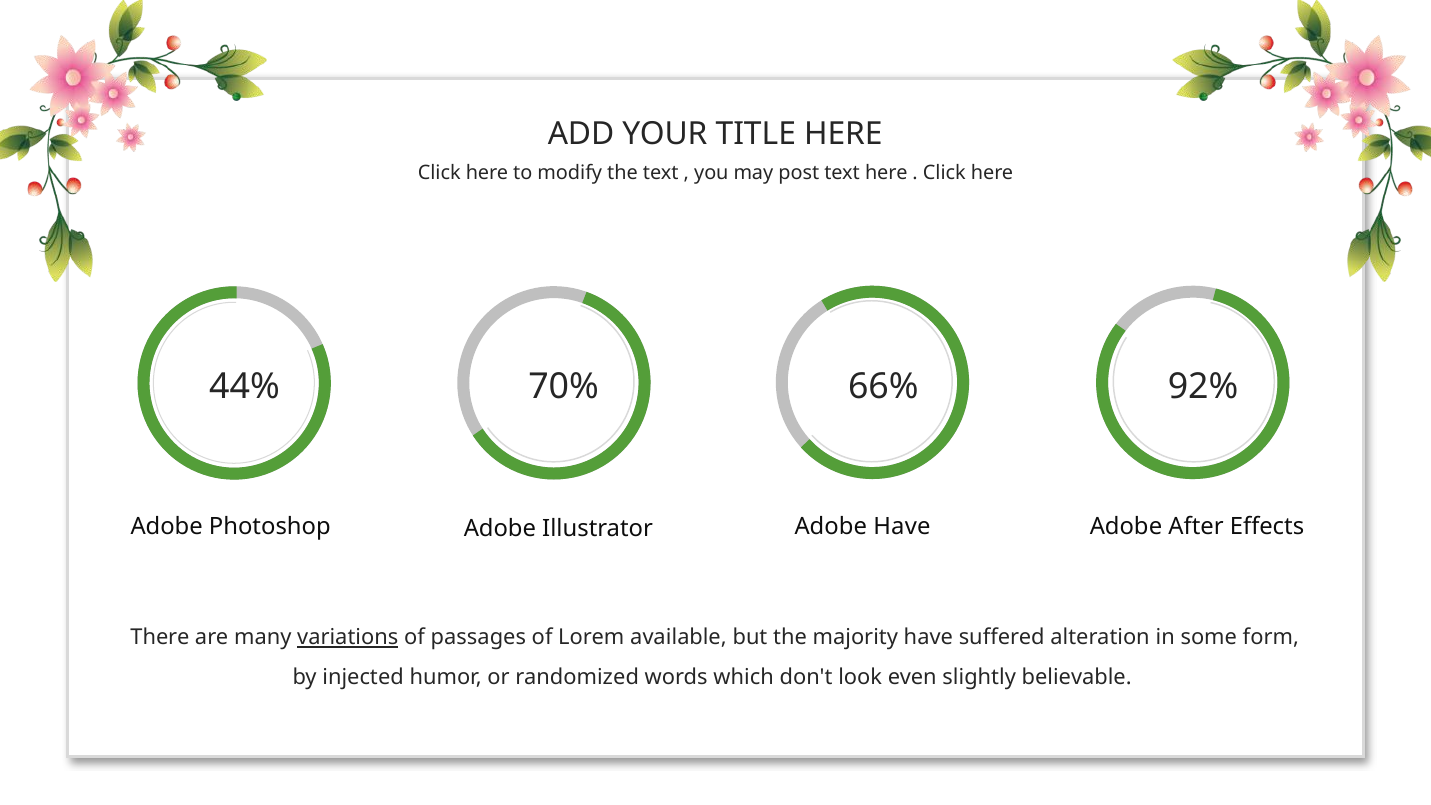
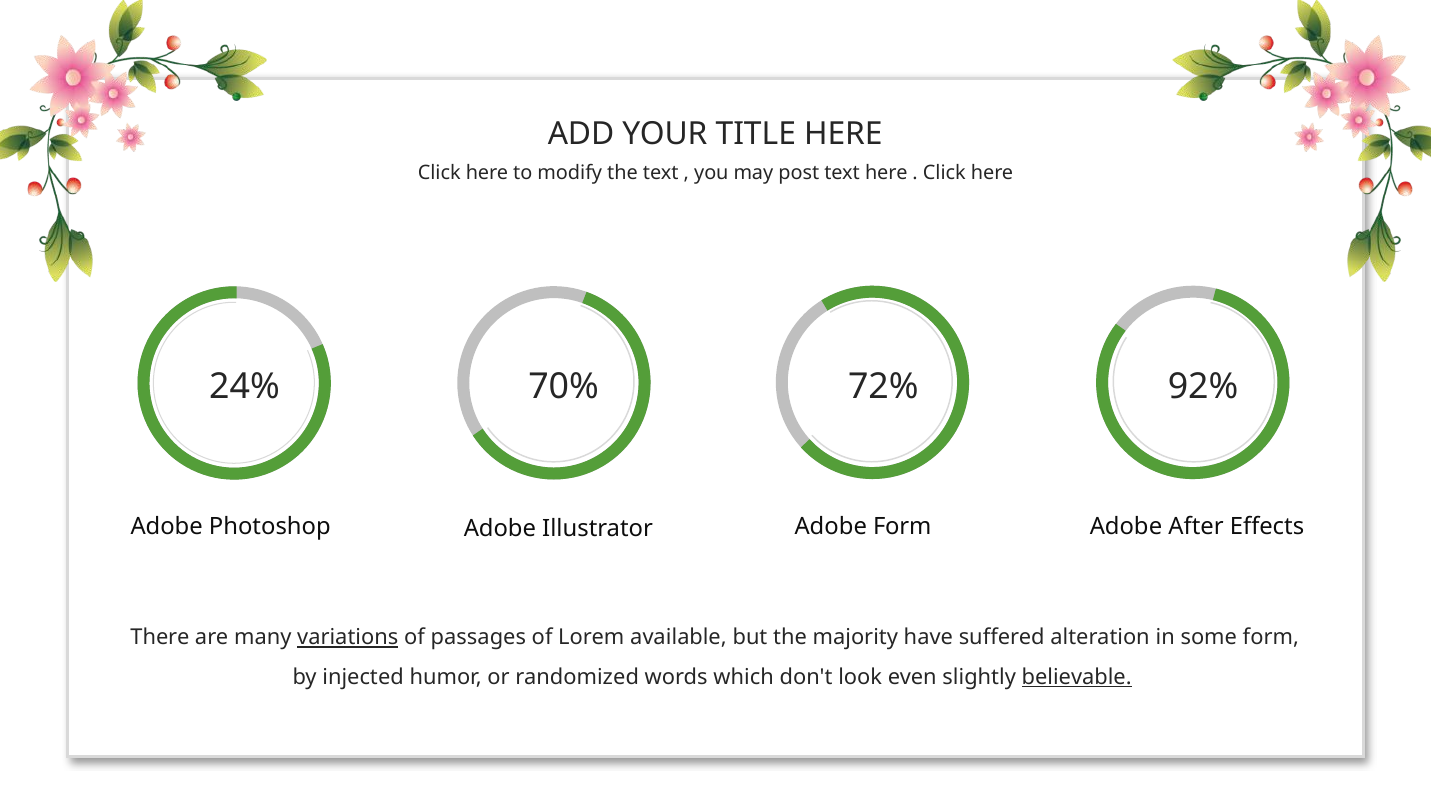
44%: 44% -> 24%
66%: 66% -> 72%
Adobe Have: Have -> Form
believable underline: none -> present
